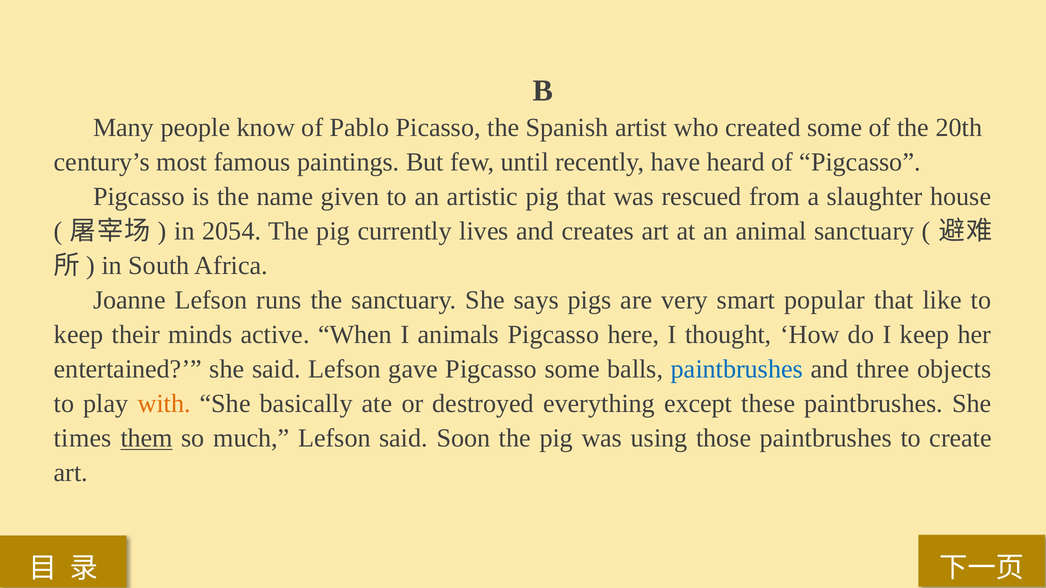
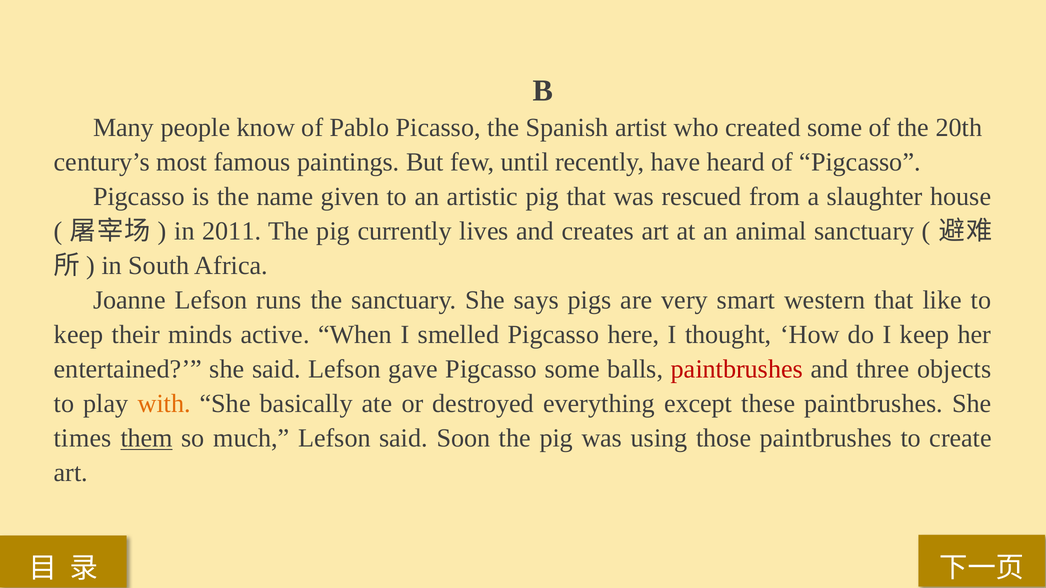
2054: 2054 -> 2011
popular: popular -> western
animals: animals -> smelled
paintbrushes at (737, 369) colour: blue -> red
